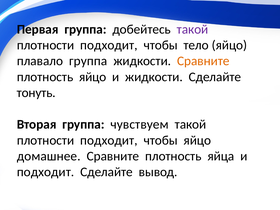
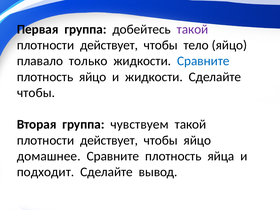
подходит at (109, 45): подходит -> действует
плавало группа: группа -> только
Сравните at (203, 61) colour: orange -> blue
тонуть at (36, 93): тонуть -> чтобы
подходит at (109, 140): подходит -> действует
